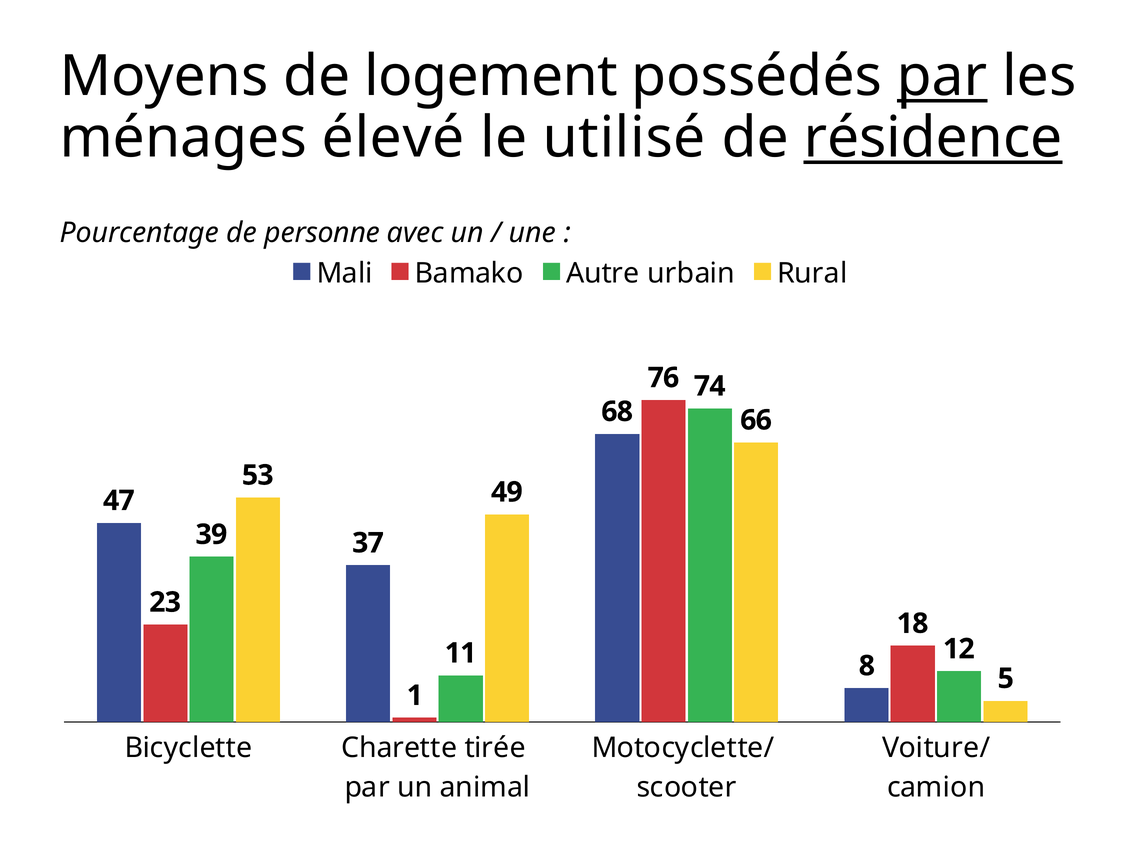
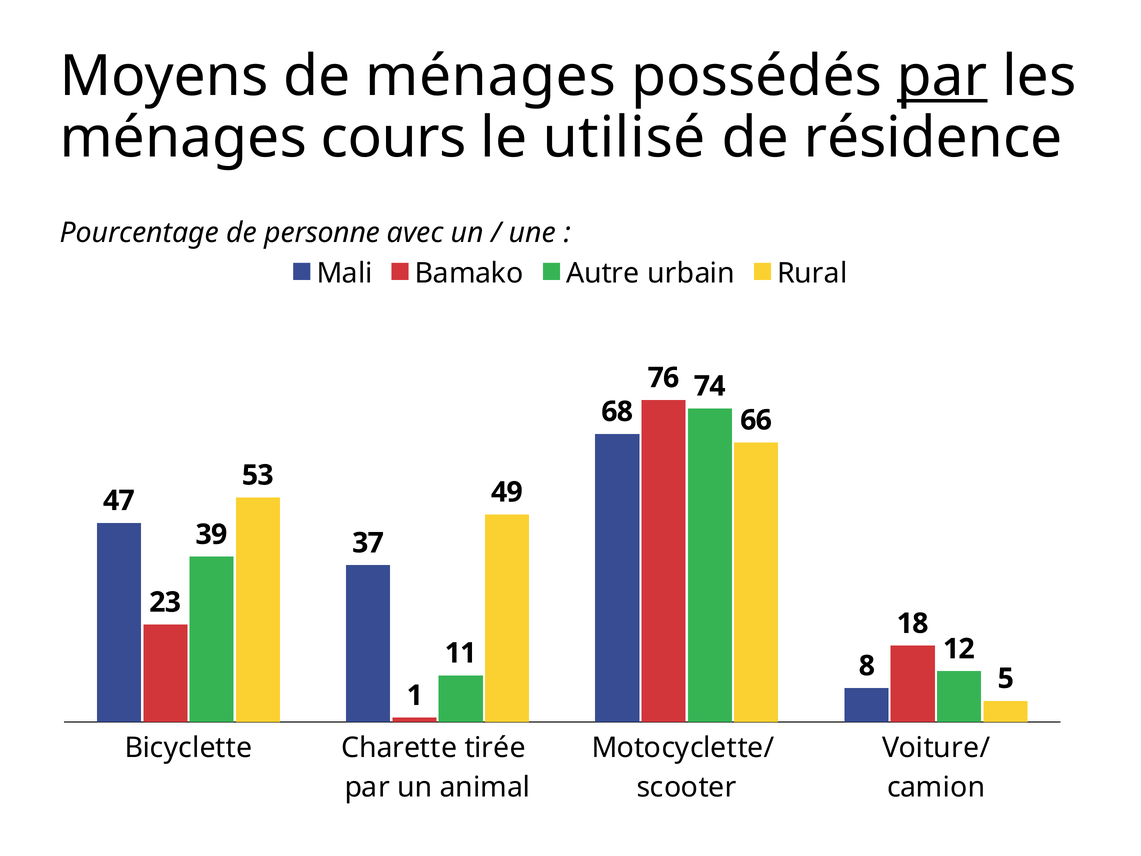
de logement: logement -> ménages
élevé: élevé -> cours
résidence underline: present -> none
